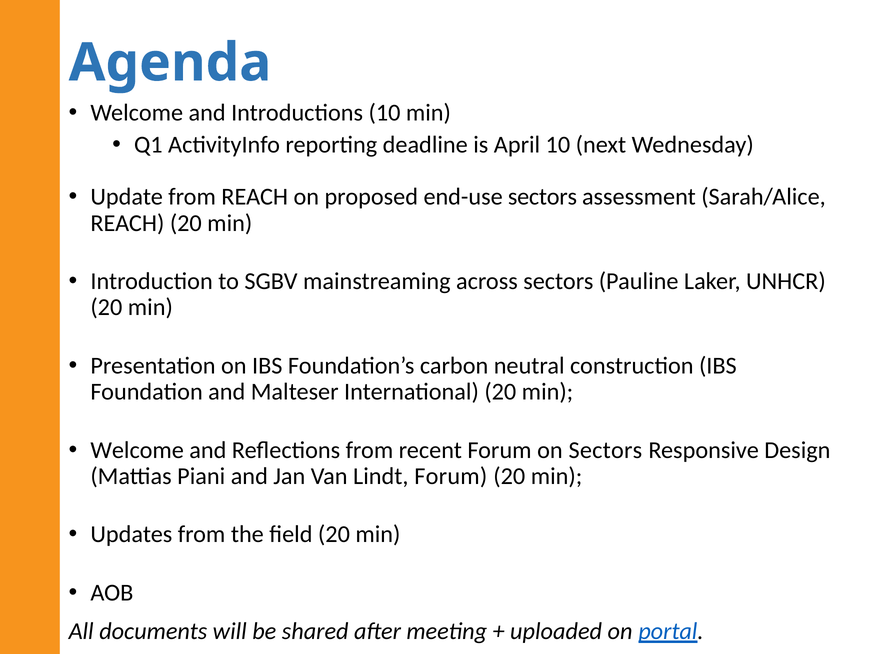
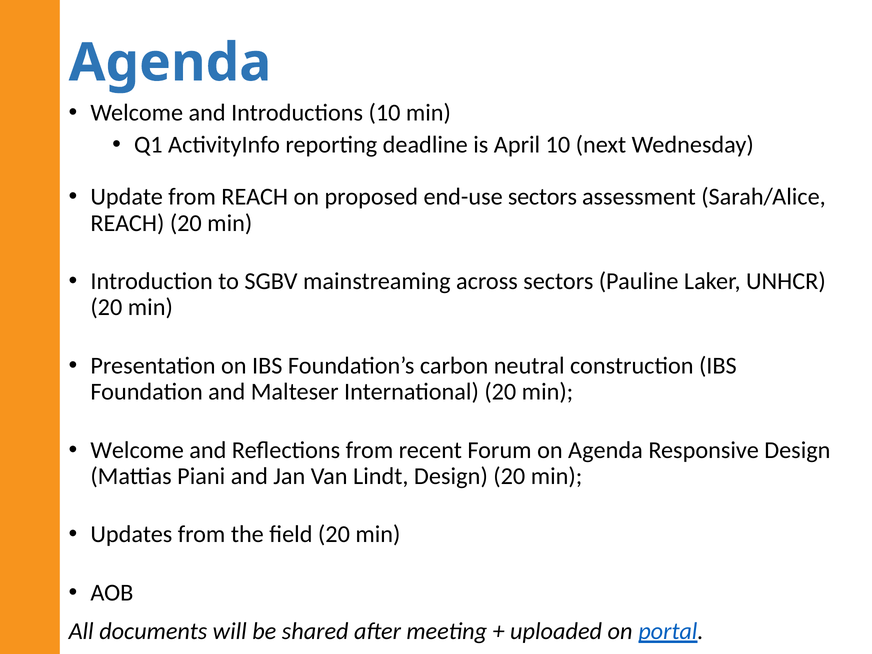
on Sectors: Sectors -> Agenda
Lindt Forum: Forum -> Design
